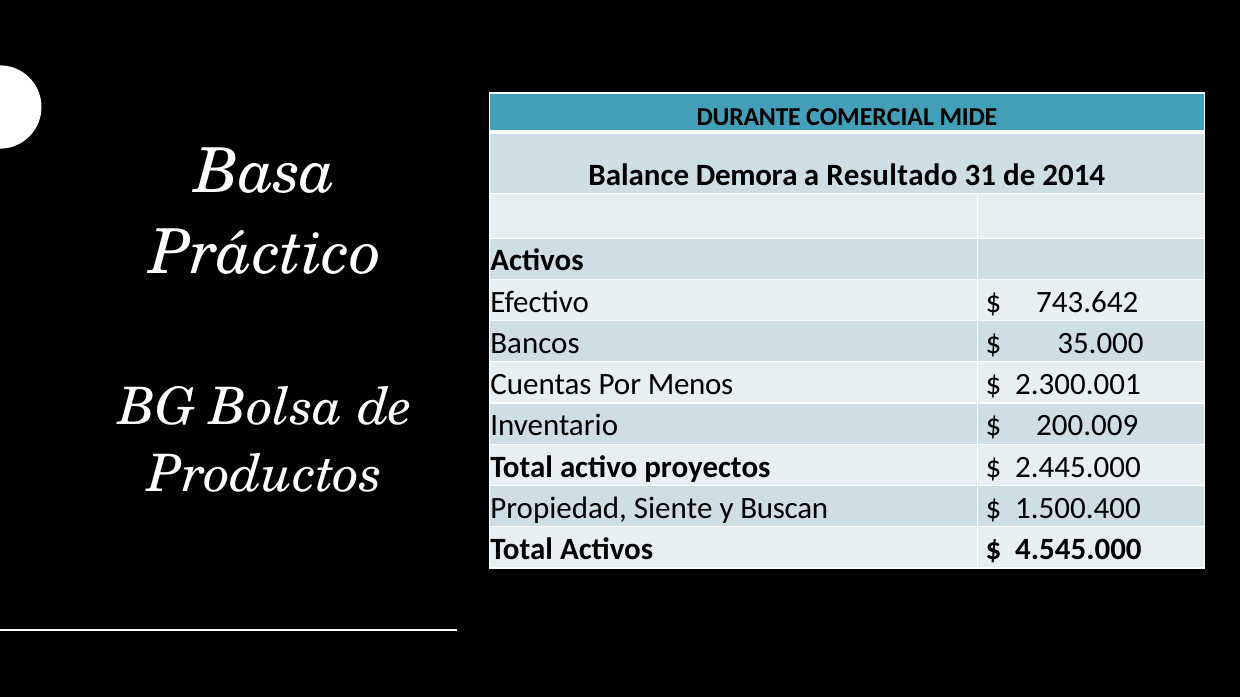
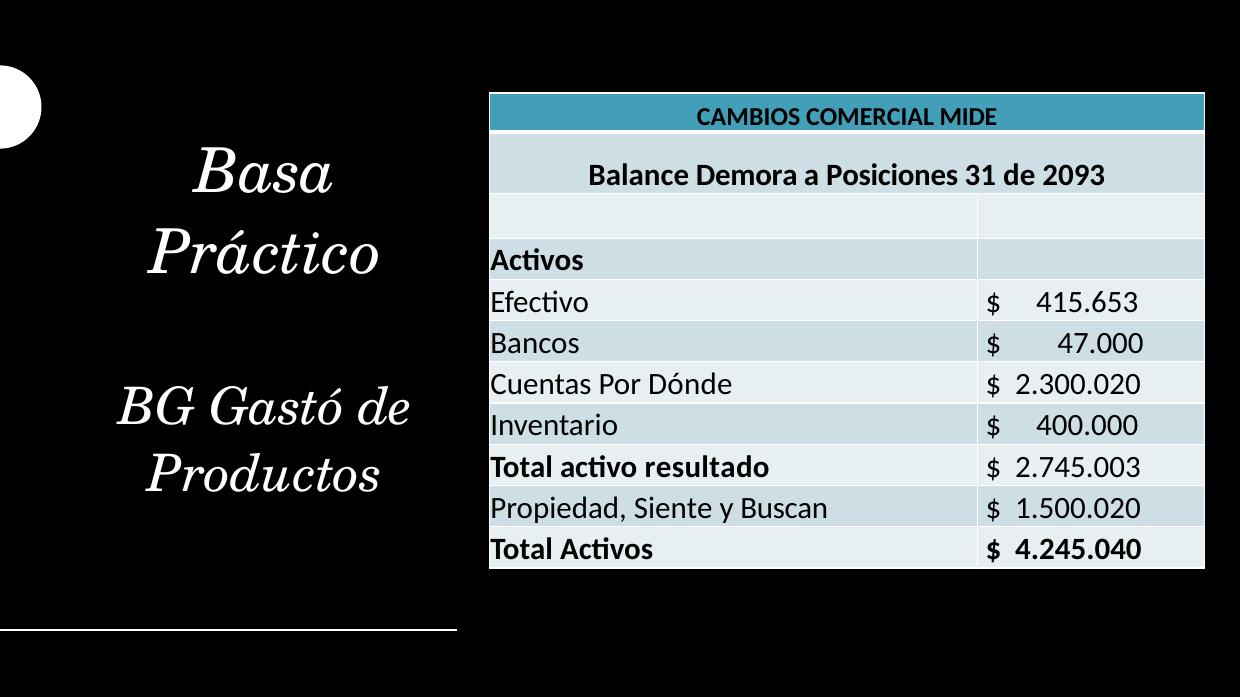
DURANTE: DURANTE -> CAMBIOS
Resultado: Resultado -> Posiciones
2014: 2014 -> 2093
743.642: 743.642 -> 415.653
35.000: 35.000 -> 47.000
Menos: Menos -> Dónde
2.300.001: 2.300.001 -> 2.300.020
Bolsa: Bolsa -> Gastó
200.009: 200.009 -> 400.000
proyectos: proyectos -> resultado
2.445.000: 2.445.000 -> 2.745.003
1.500.400: 1.500.400 -> 1.500.020
4.545.000: 4.545.000 -> 4.245.040
